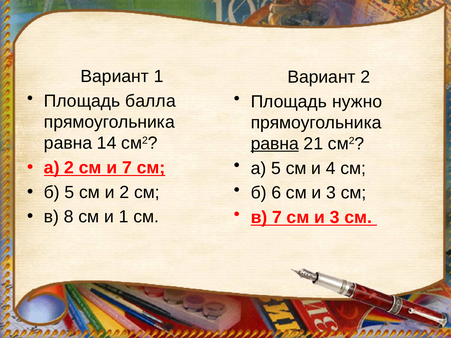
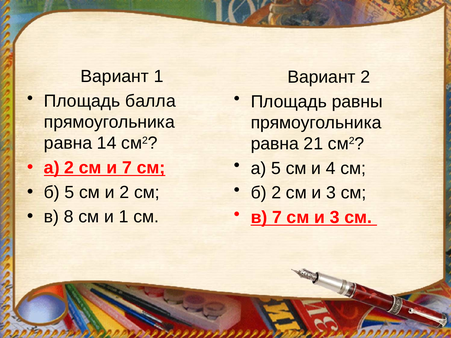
нужно: нужно -> равны
равна at (275, 144) underline: present -> none
б 6: 6 -> 2
